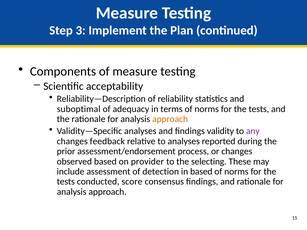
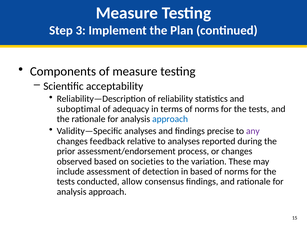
approach at (170, 119) colour: orange -> blue
validity: validity -> precise
provider: provider -> societies
selecting: selecting -> variation
score: score -> allow
